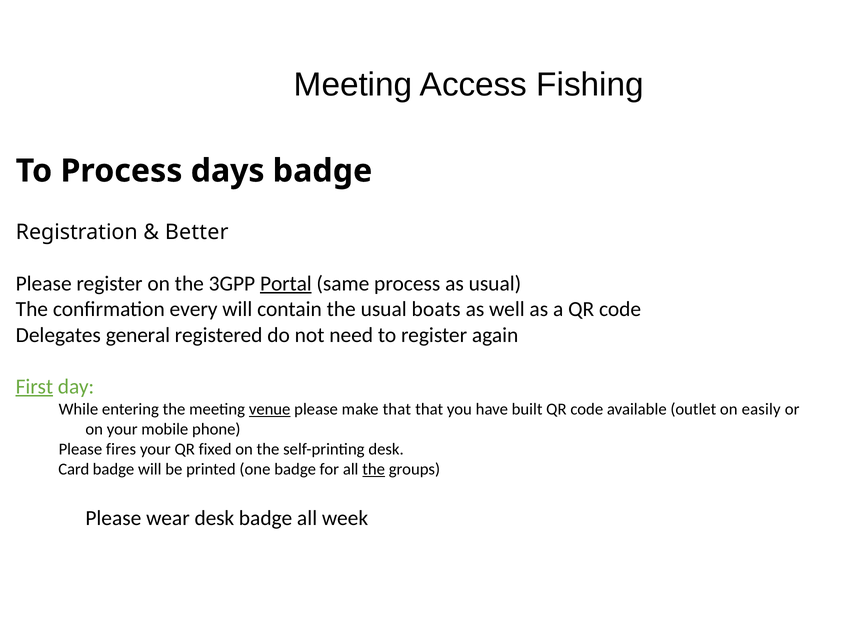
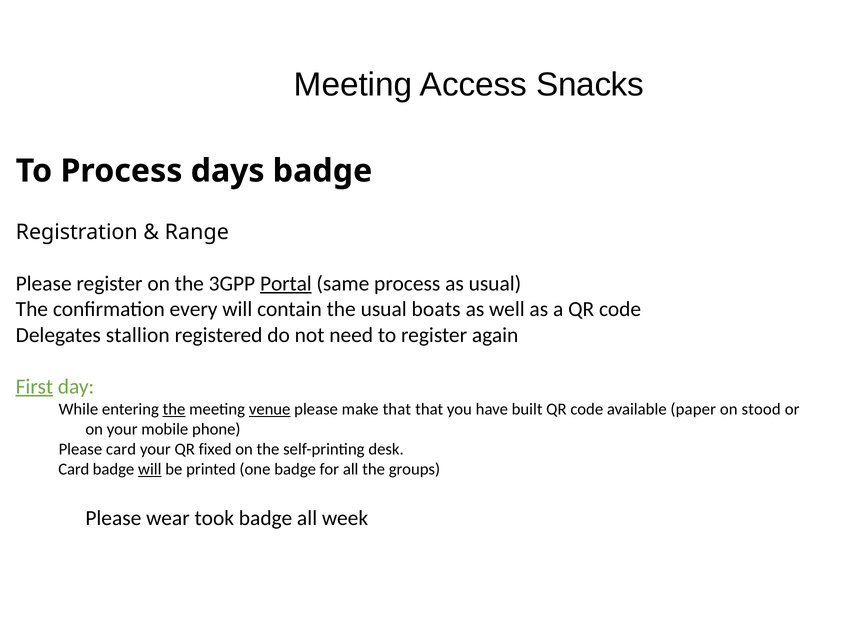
Fishing: Fishing -> Snacks
Better: Better -> Range
general: general -> stallion
the at (174, 409) underline: none -> present
outlet: outlet -> paper
easily: easily -> stood
Please fires: fires -> card
will at (150, 469) underline: none -> present
the at (374, 469) underline: present -> none
wear desk: desk -> took
